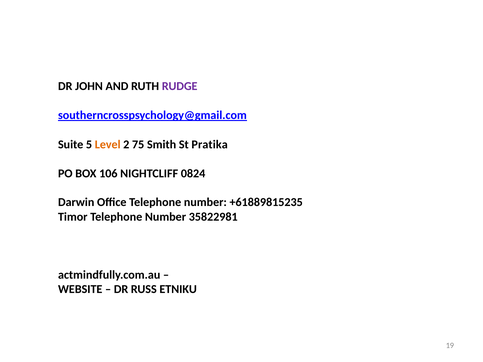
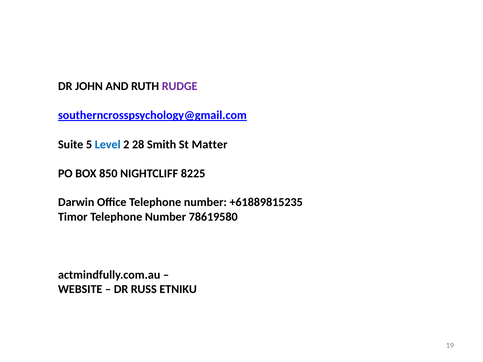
Level colour: orange -> blue
75: 75 -> 28
Pratika: Pratika -> Matter
106: 106 -> 850
0824: 0824 -> 8225
35822981: 35822981 -> 78619580
